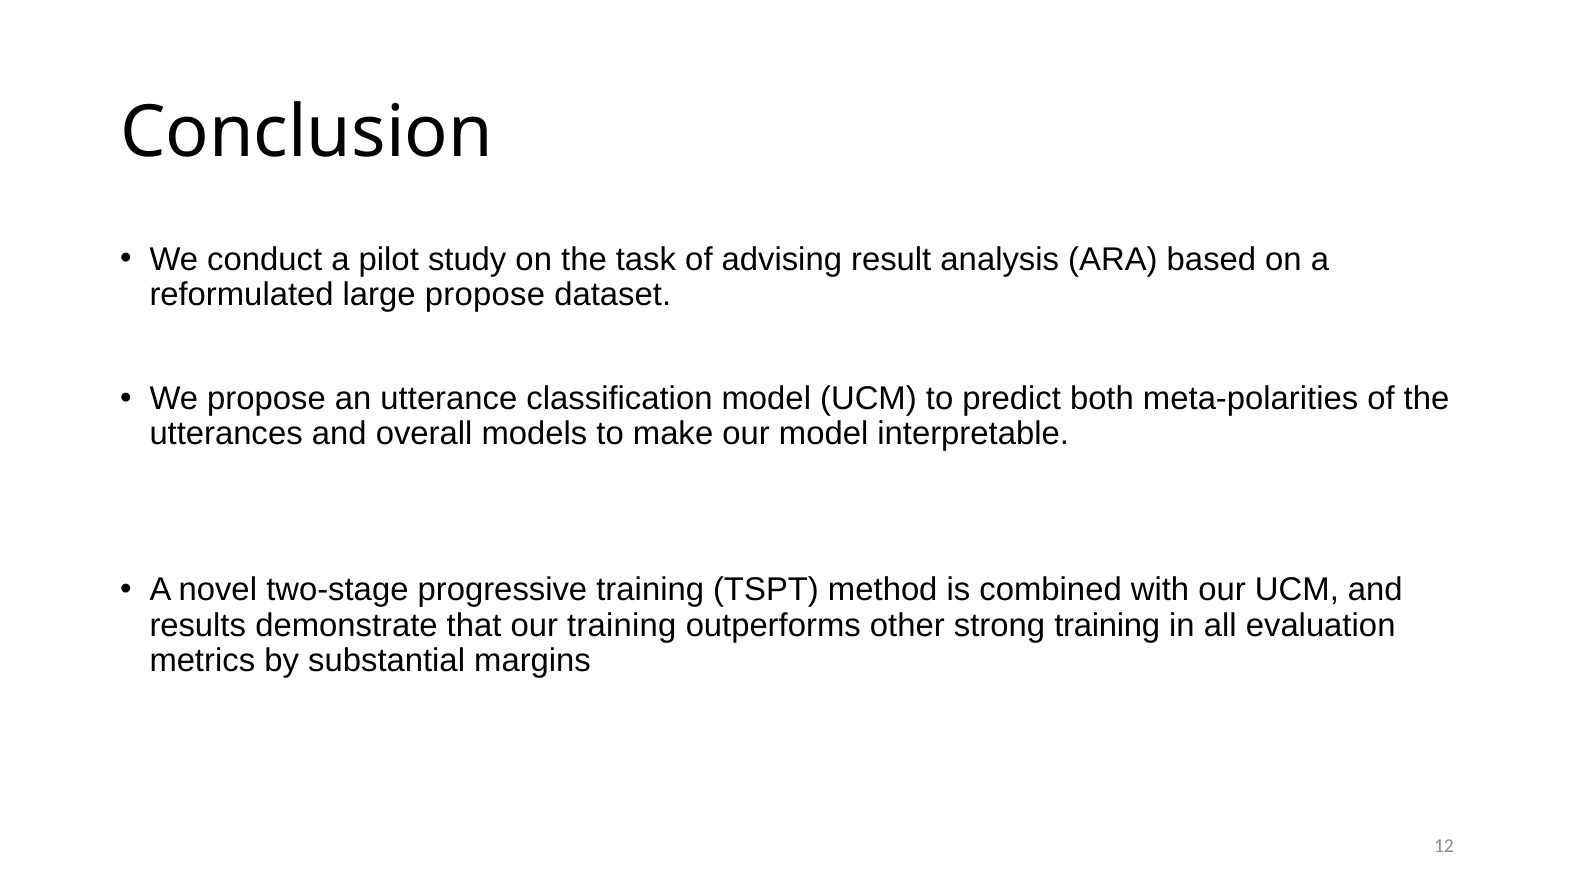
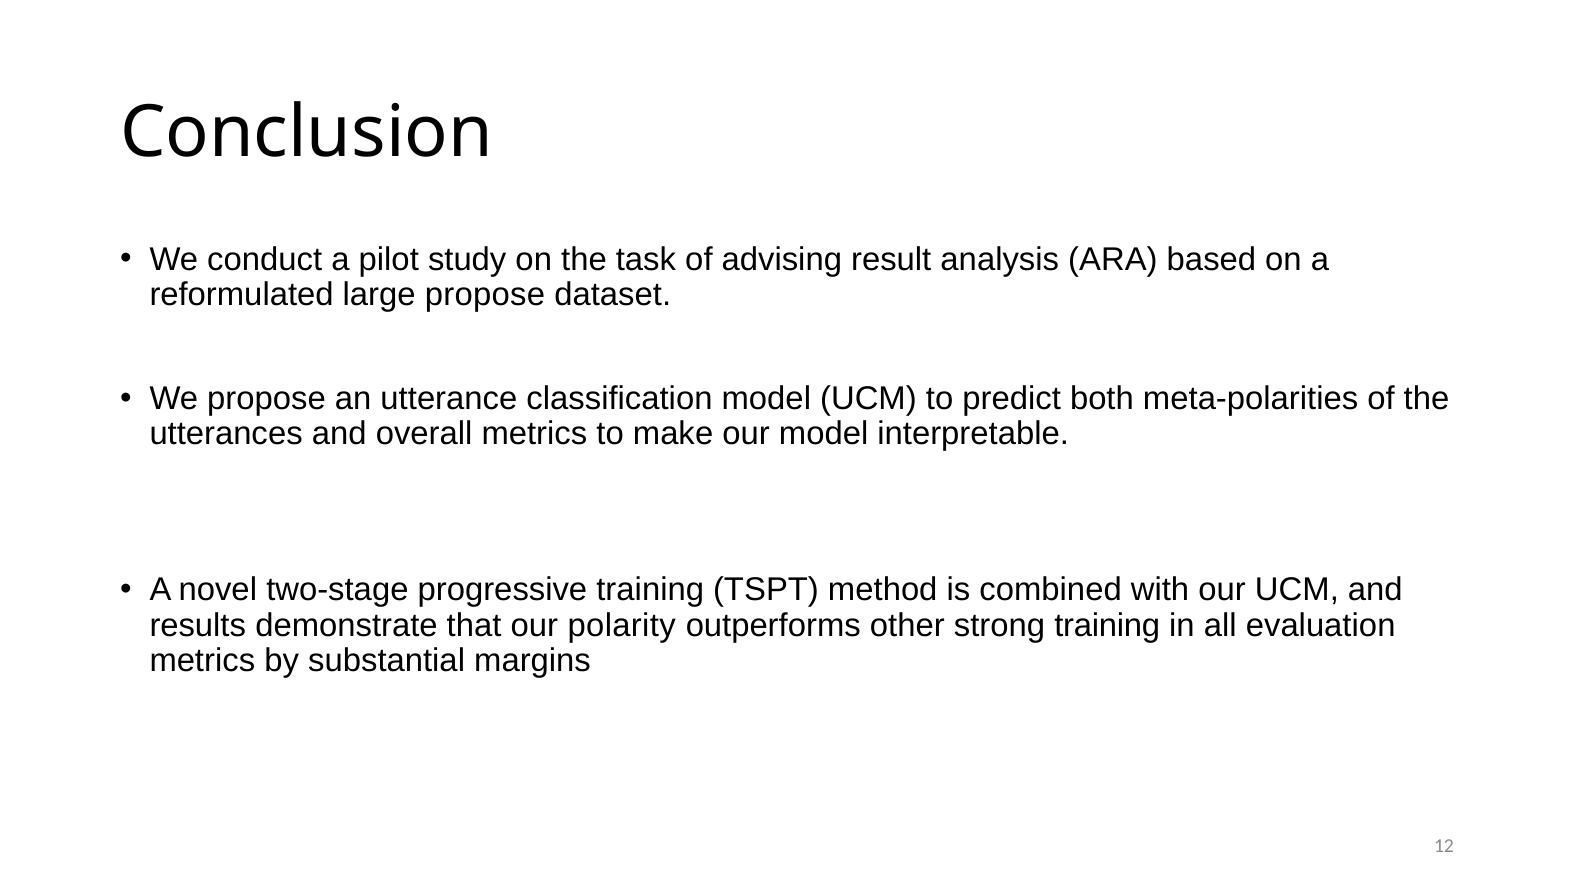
overall models: models -> metrics
our training: training -> polarity
